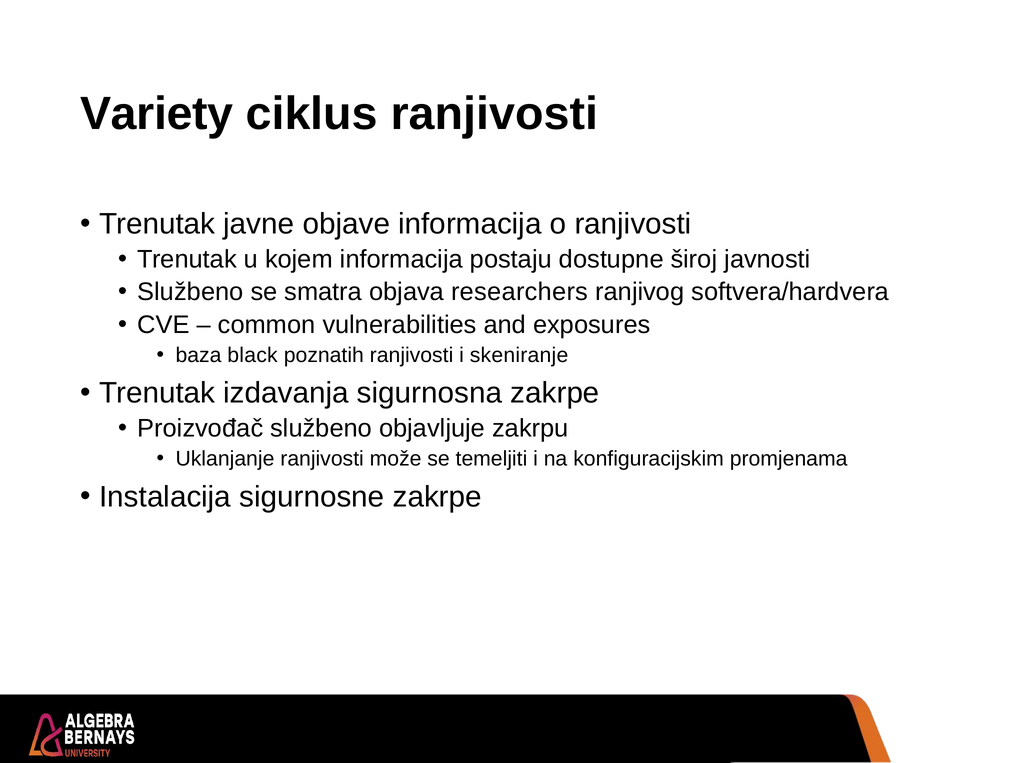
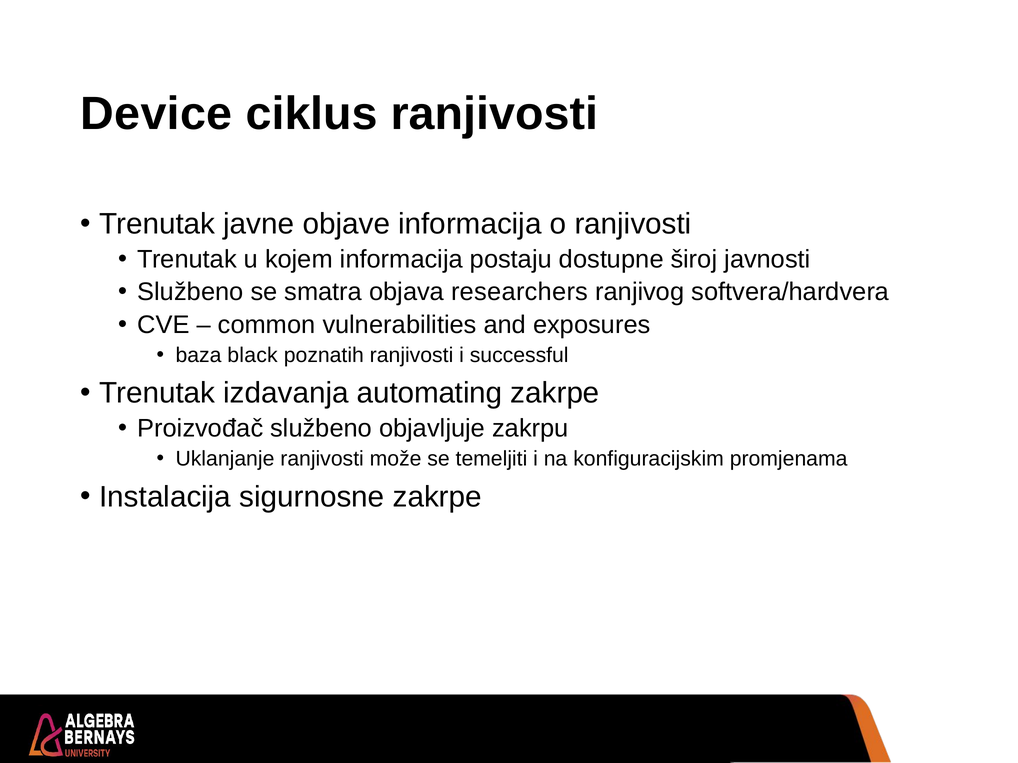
Variety: Variety -> Device
skeniranje: skeniranje -> successful
sigurnosna: sigurnosna -> automating
